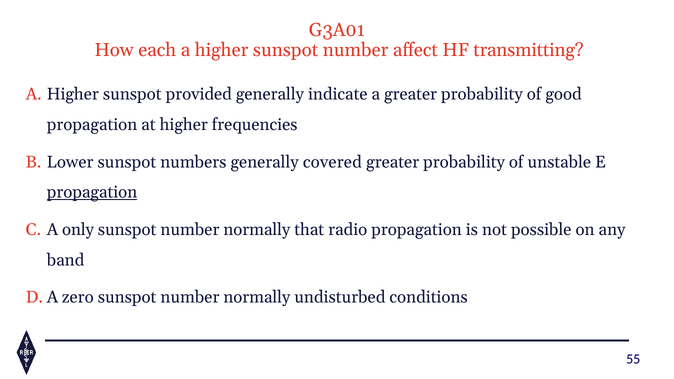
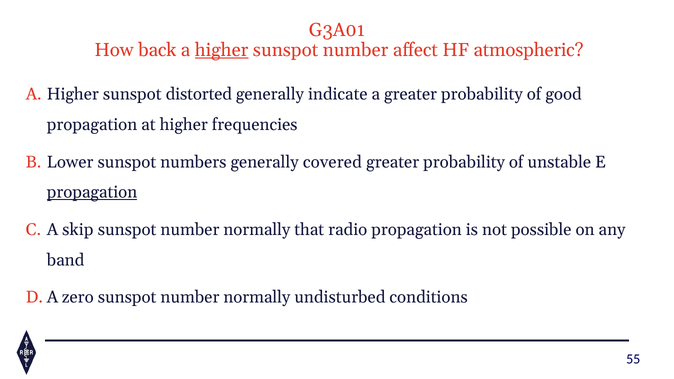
each: each -> back
higher at (222, 50) underline: none -> present
transmitting: transmitting -> atmospheric
provided: provided -> distorted
only: only -> skip
